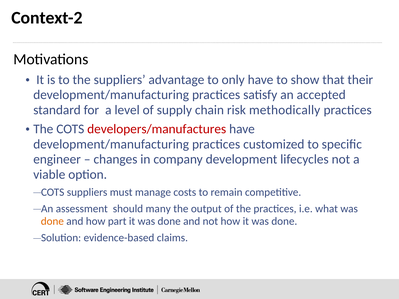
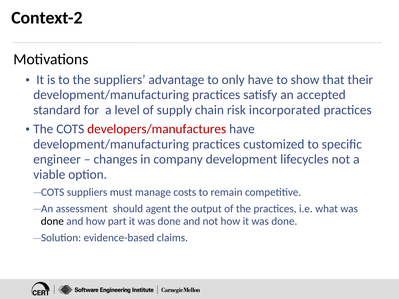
methodically: methodically -> incorporated
many: many -> agent
done at (52, 222) colour: orange -> black
